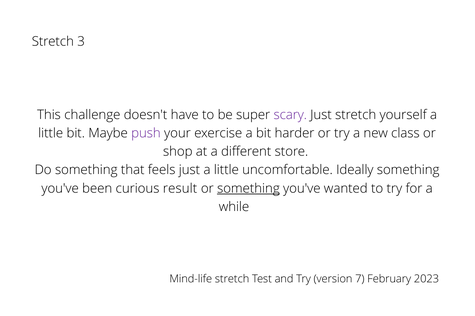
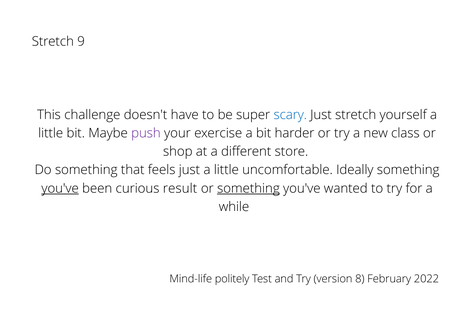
3: 3 -> 9
scary colour: purple -> blue
you've at (60, 189) underline: none -> present
Mind-life stretch: stretch -> politely
7: 7 -> 8
2023: 2023 -> 2022
